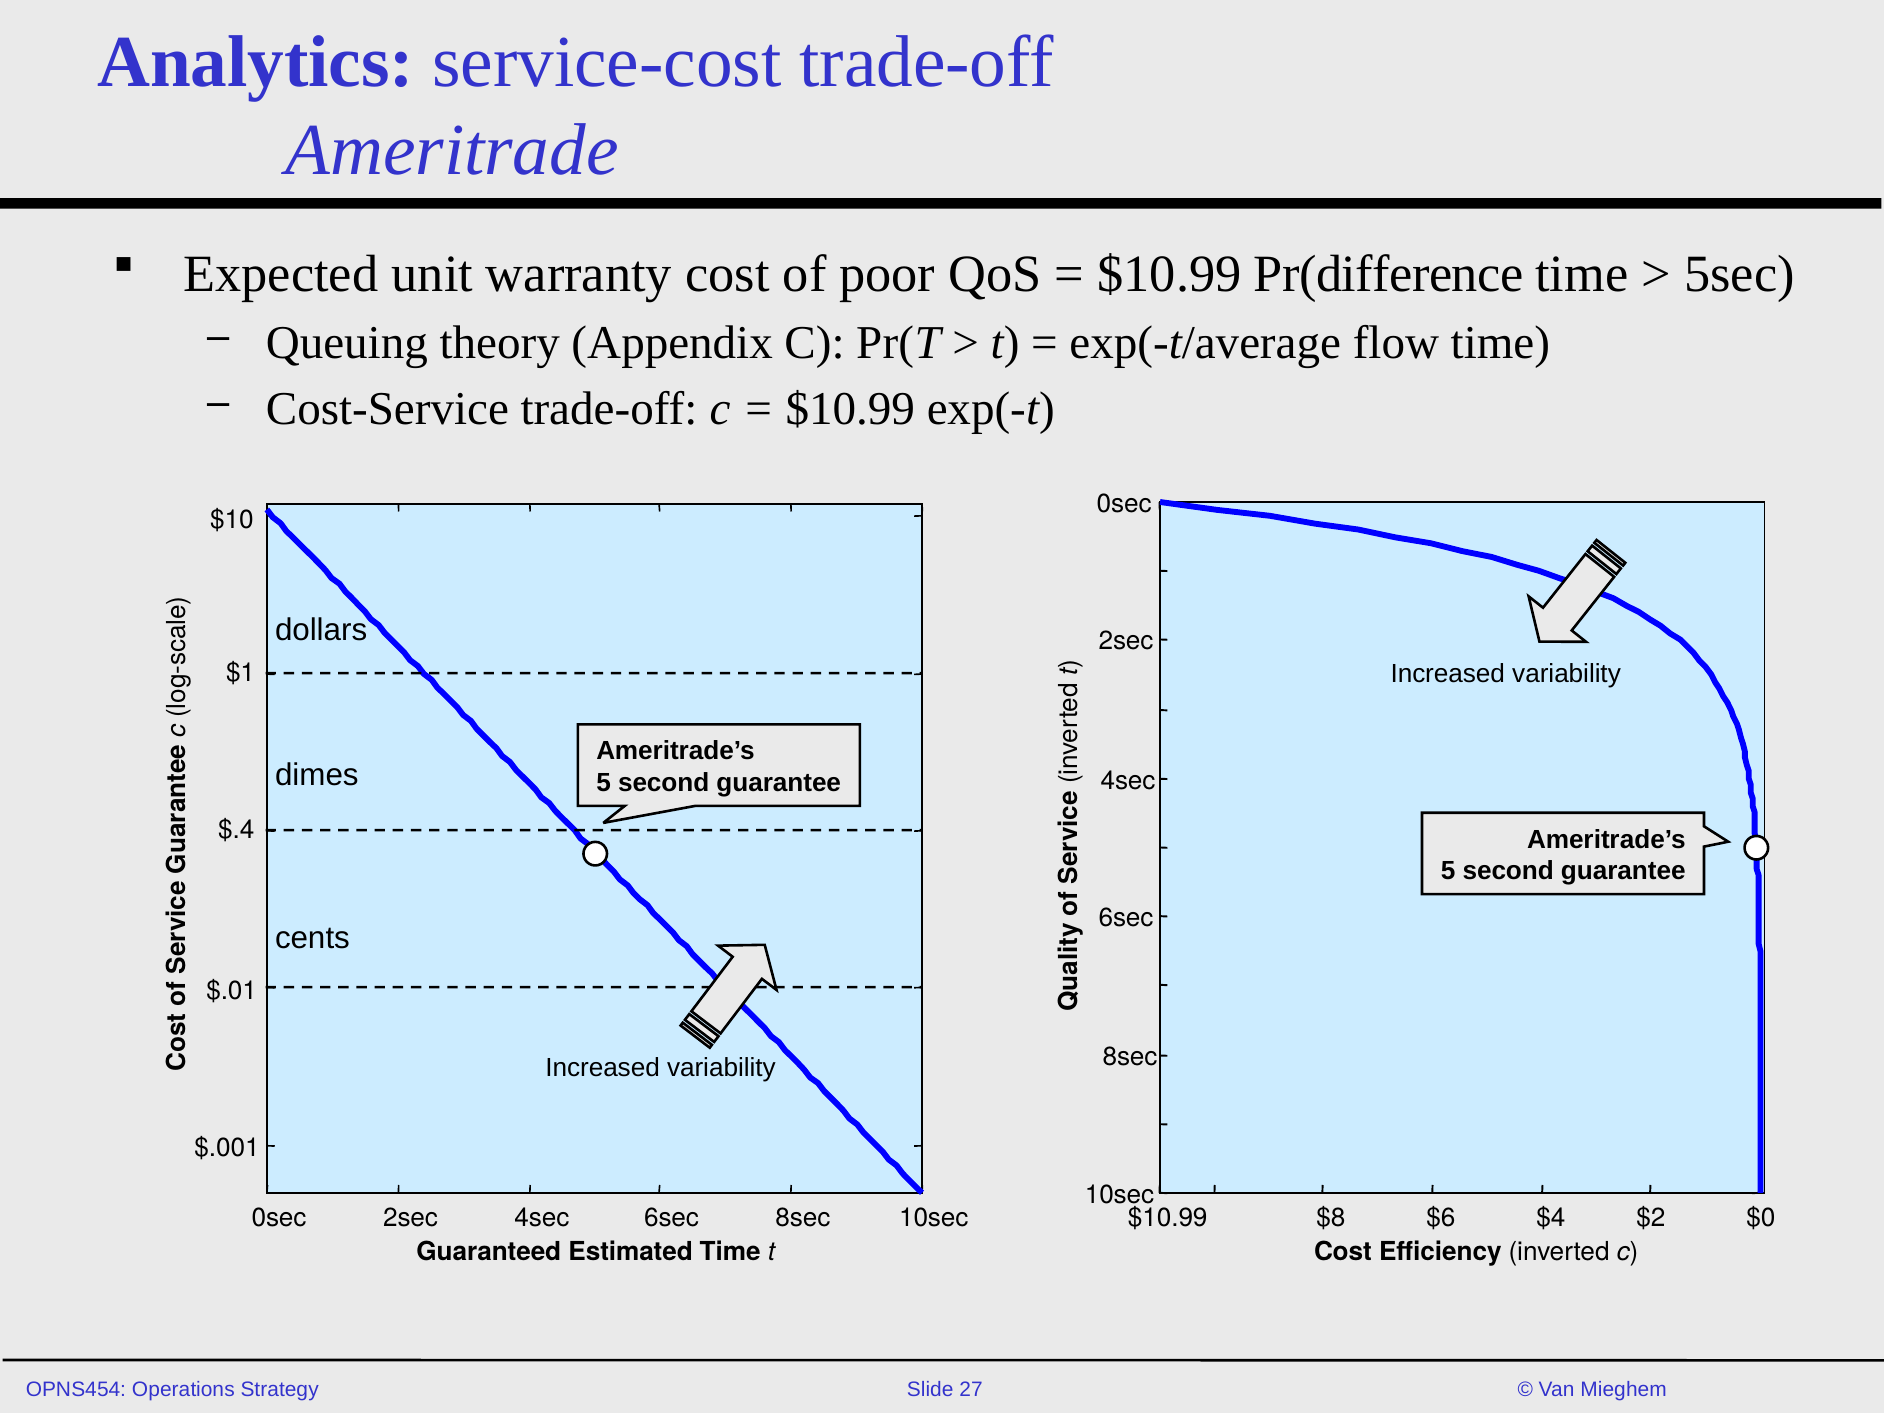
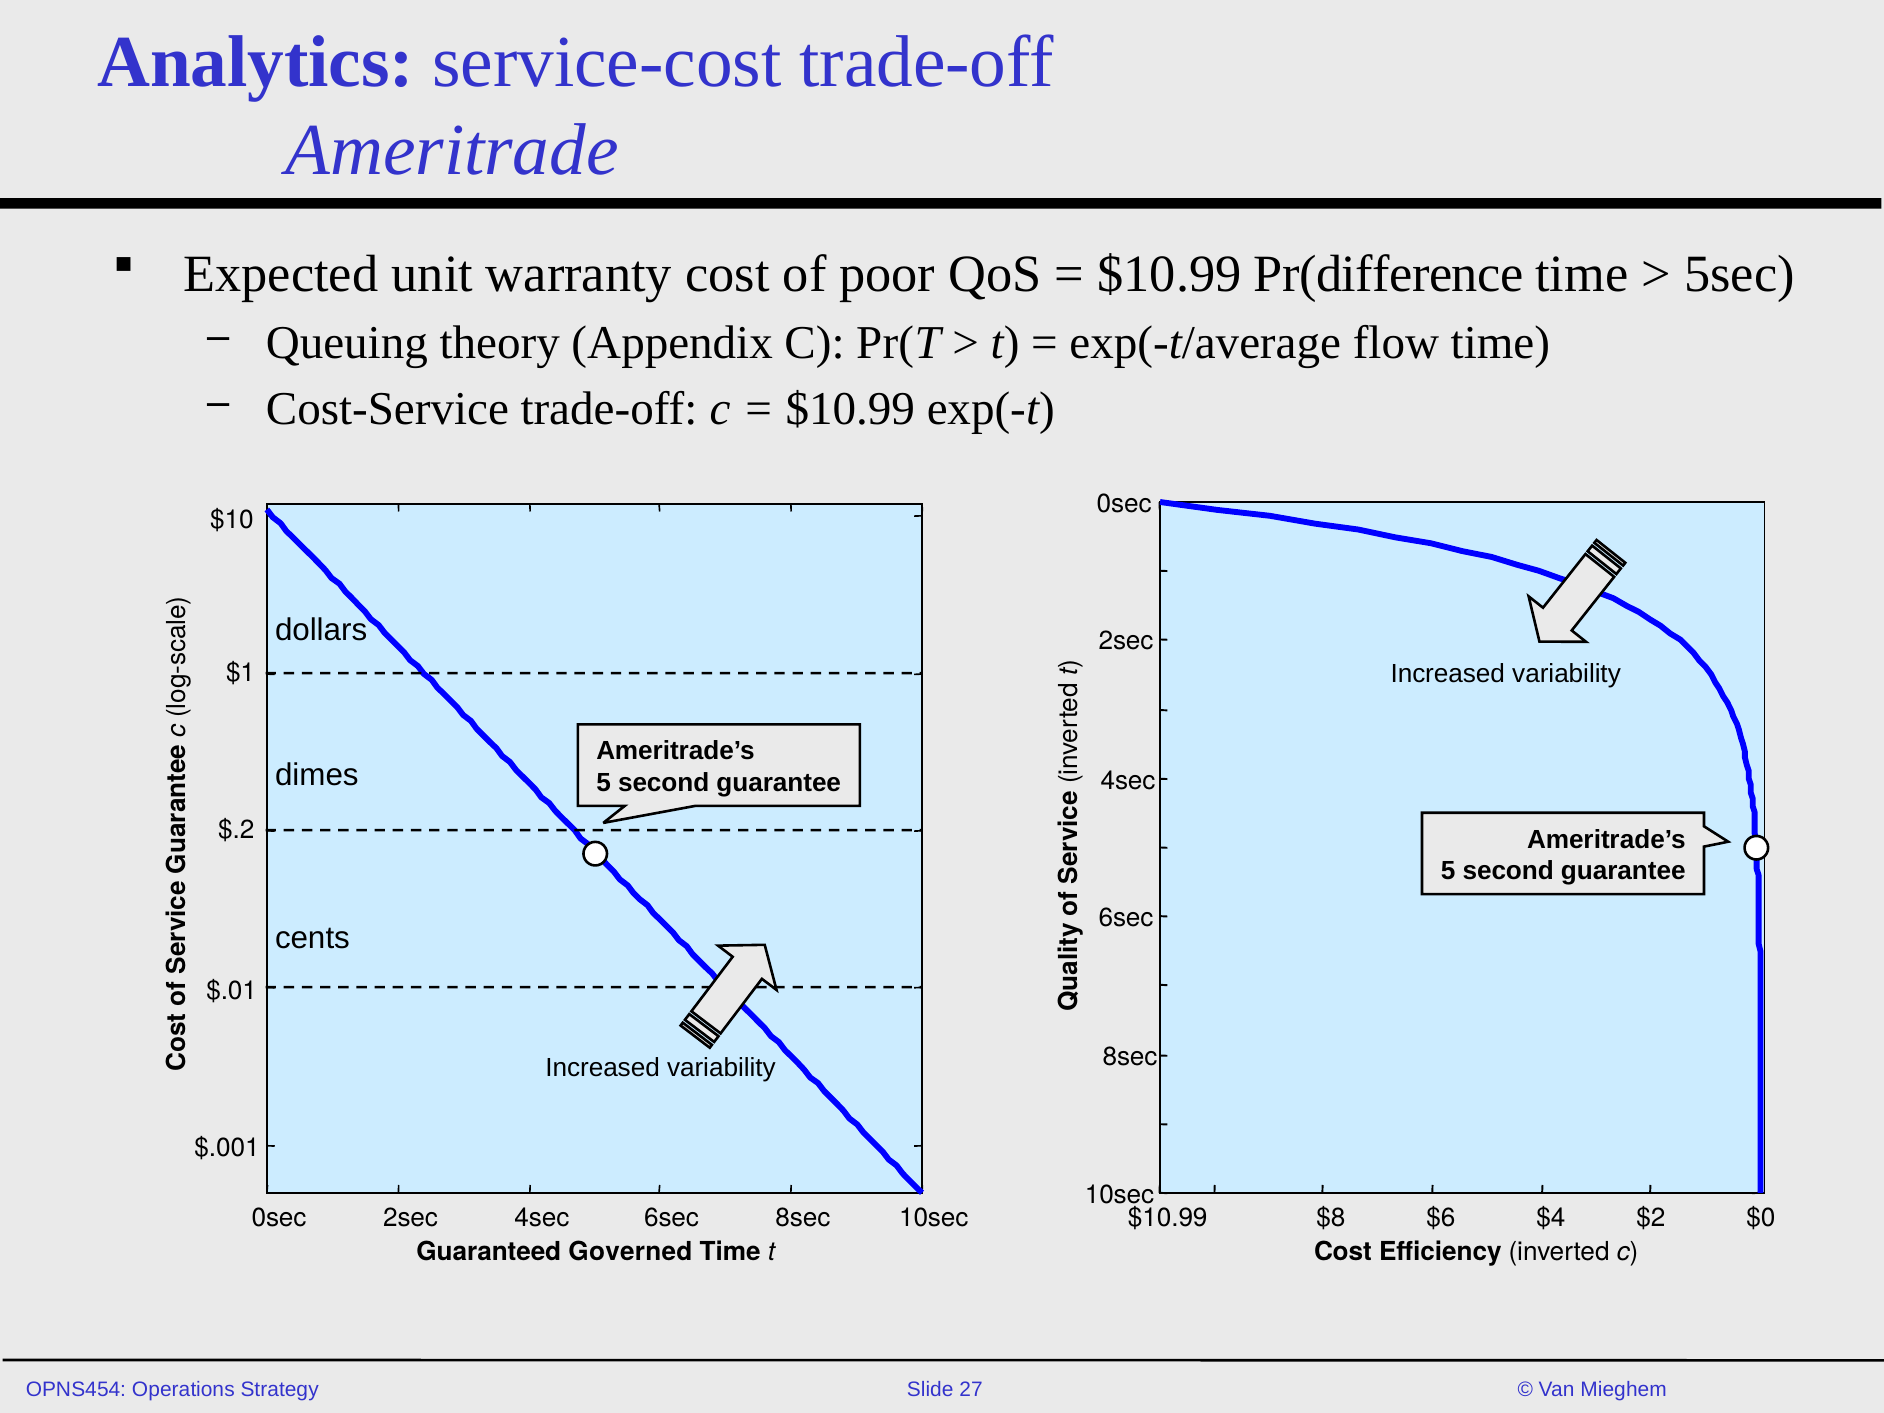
$.4: $.4 -> $.2
Estimated: Estimated -> Governed
